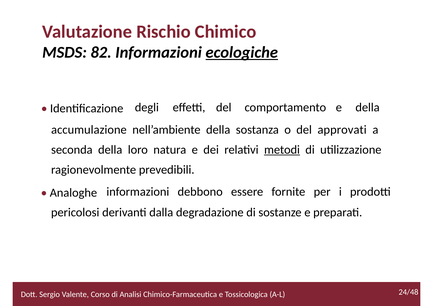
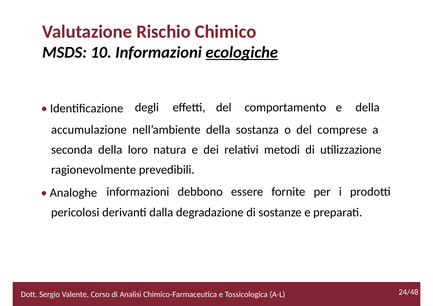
82: 82 -> 10
approvati: approvati -> comprese
metodi underline: present -> none
